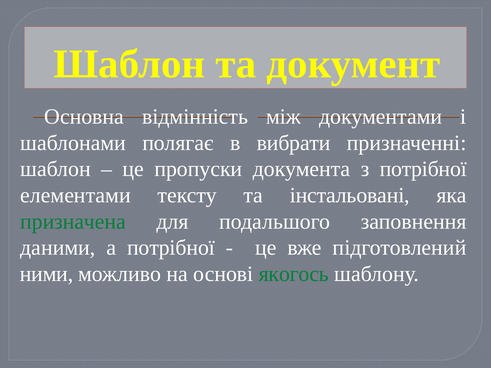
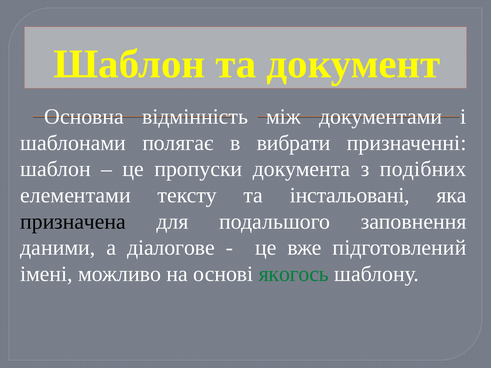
з потрібної: потрібної -> подібних
призначена colour: green -> black
а потрібної: потрібної -> діалогове
ними: ними -> імені
